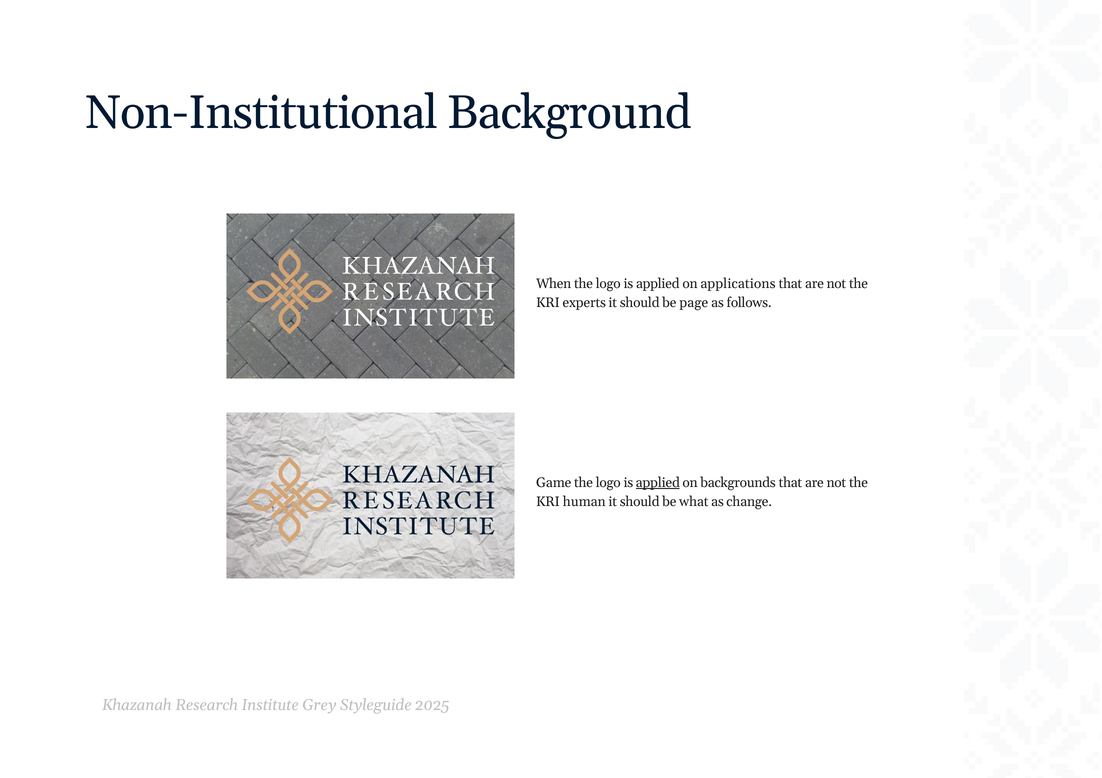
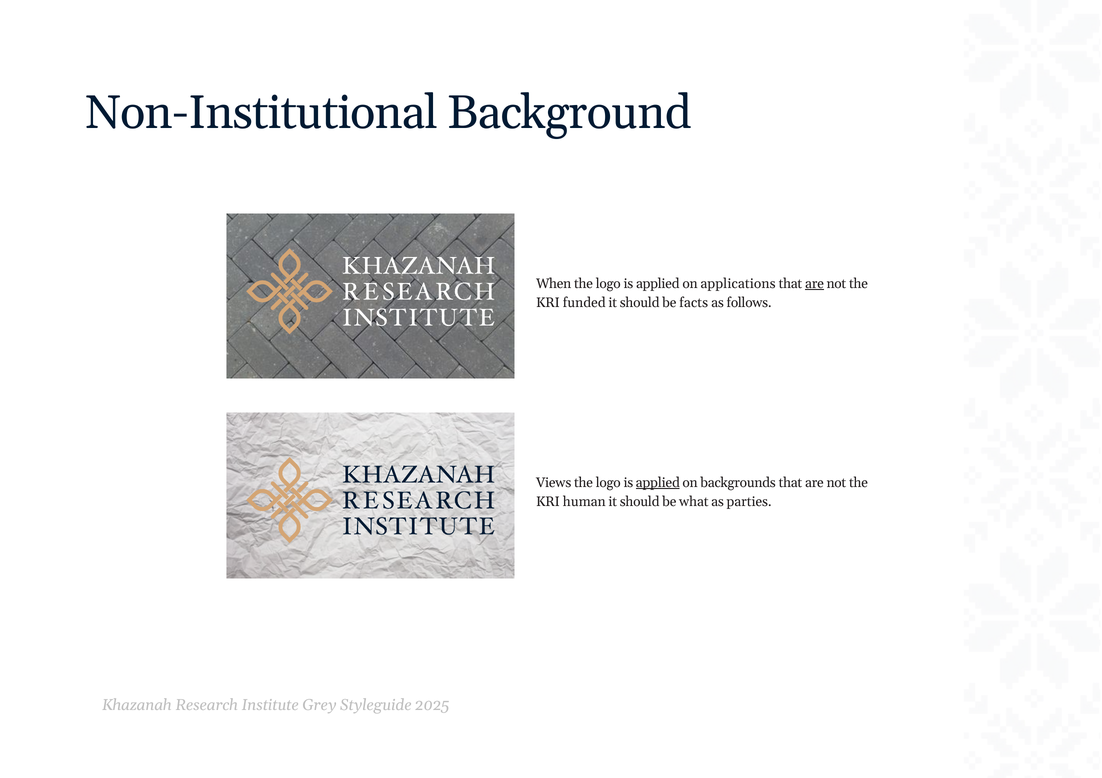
are at (814, 284) underline: none -> present
experts: experts -> funded
page: page -> facts
Game: Game -> Views
change: change -> parties
